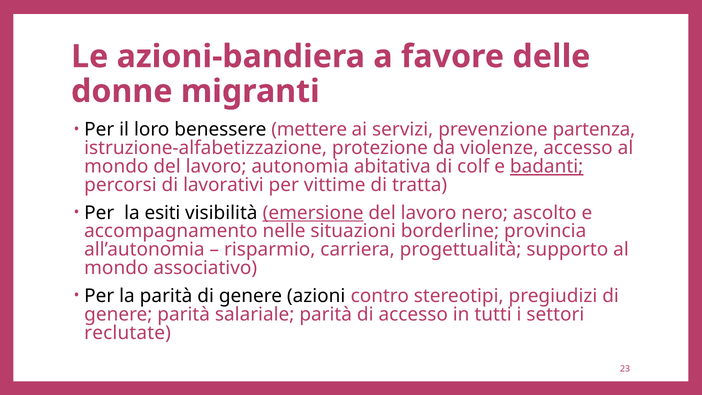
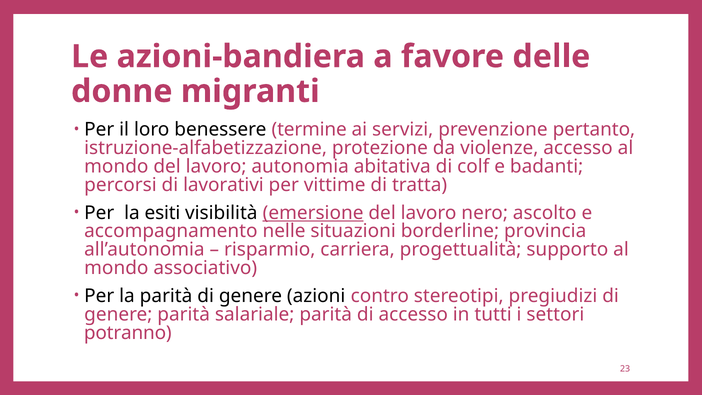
mettere: mettere -> termine
partenza: partenza -> pertanto
badanti underline: present -> none
reclutate: reclutate -> potranno
